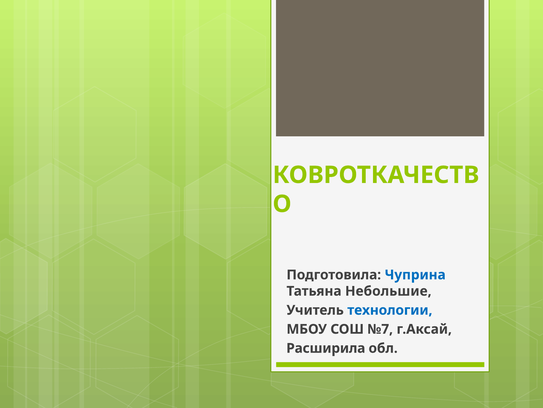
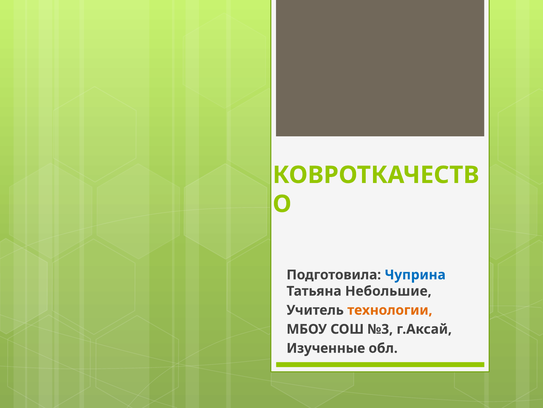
технологии colour: blue -> orange
№7: №7 -> №3
Расширила: Расширила -> Изученные
